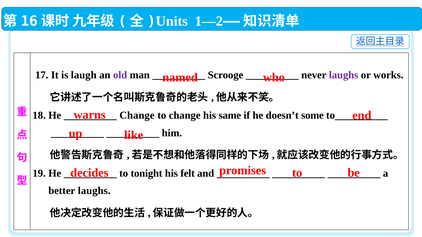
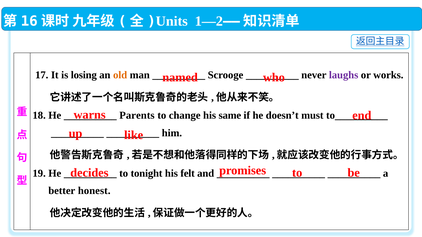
laugh: laugh -> losing
old colour: purple -> orange
Change at (137, 116): Change -> Parents
some: some -> must
better laughs: laughs -> honest
